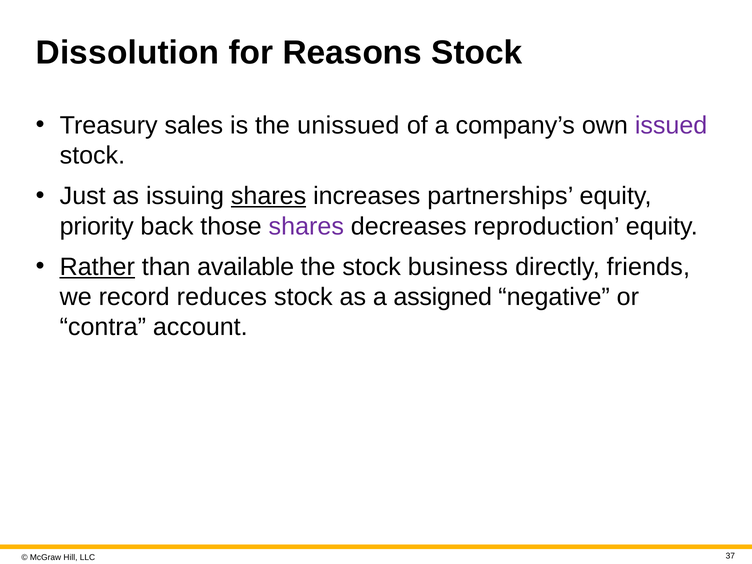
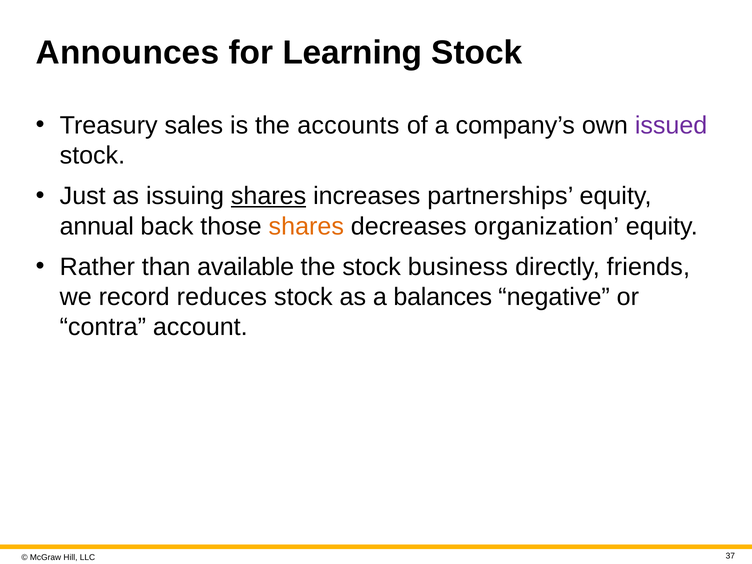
Dissolution: Dissolution -> Announces
Reasons: Reasons -> Learning
unissued: unissued -> accounts
priority: priority -> annual
shares at (306, 226) colour: purple -> orange
reproduction: reproduction -> organization
Rather underline: present -> none
assigned: assigned -> balances
